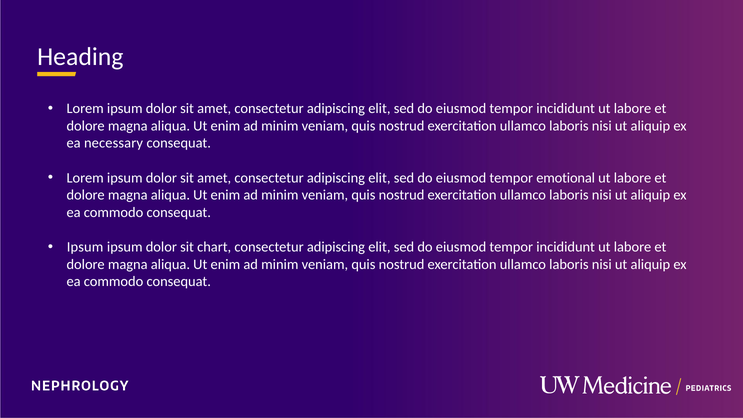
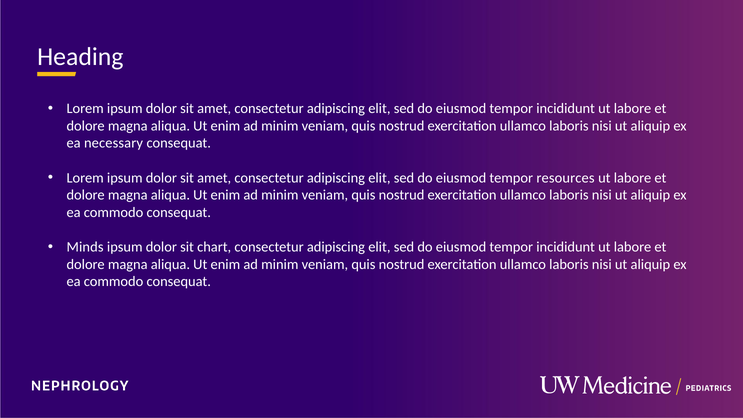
emotional: emotional -> resources
Ipsum at (85, 247): Ipsum -> Minds
